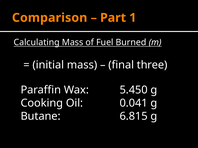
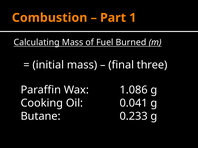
Comparison: Comparison -> Combustion
5.450: 5.450 -> 1.086
6.815: 6.815 -> 0.233
